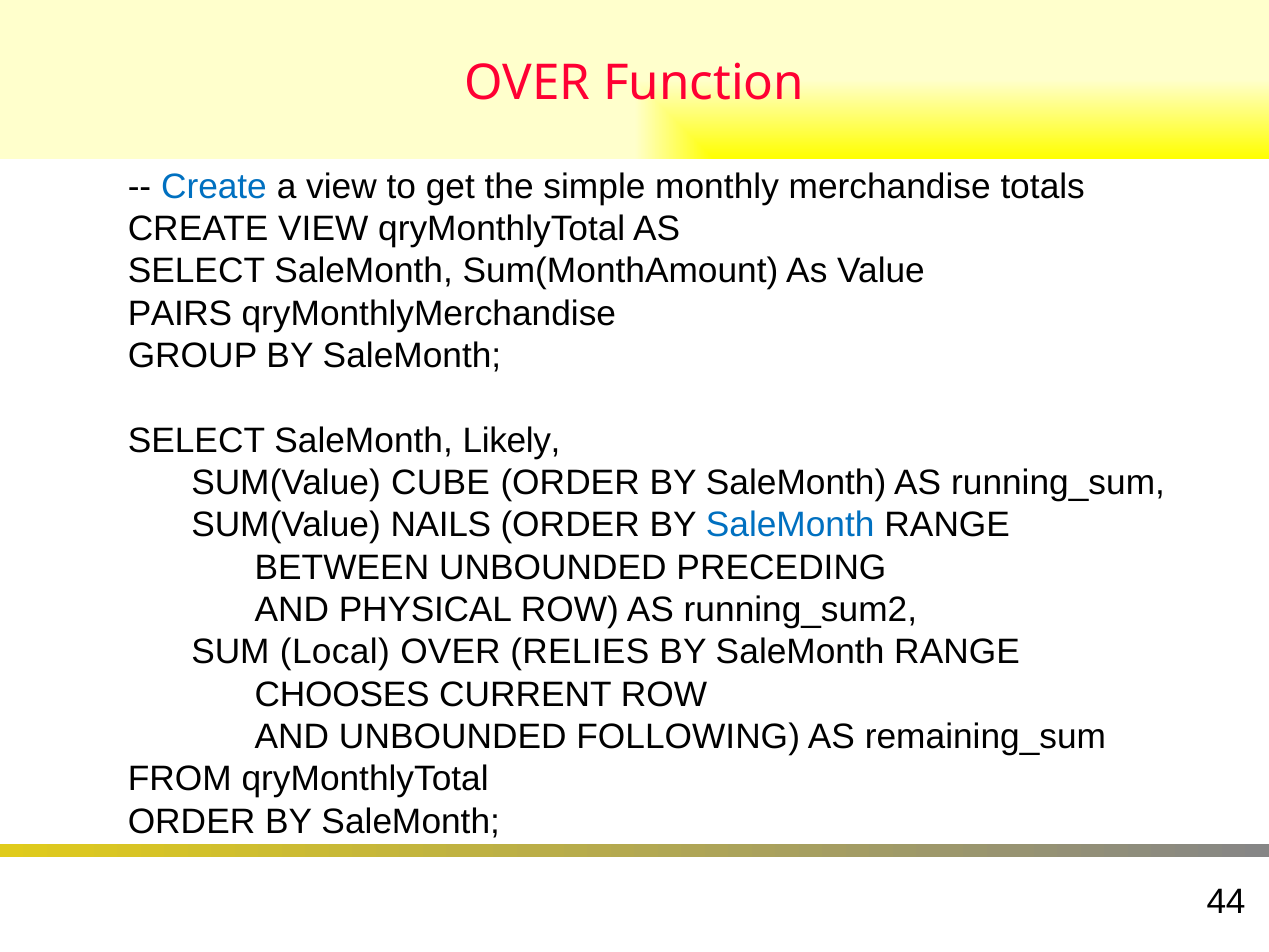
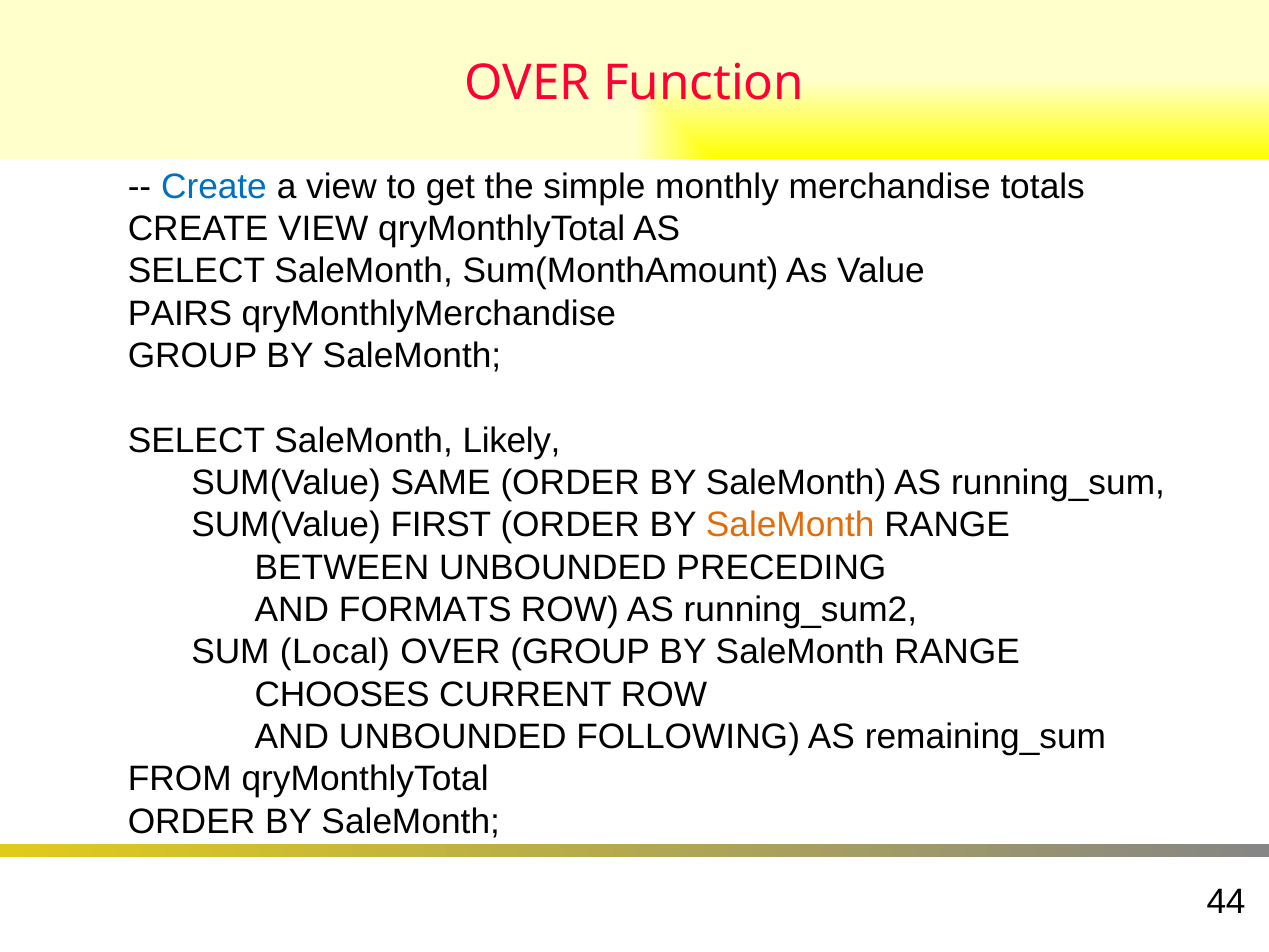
CUBE: CUBE -> SAME
NAILS: NAILS -> FIRST
SaleMonth at (790, 525) colour: blue -> orange
PHYSICAL: PHYSICAL -> FORMATS
OVER RELIES: RELIES -> GROUP
